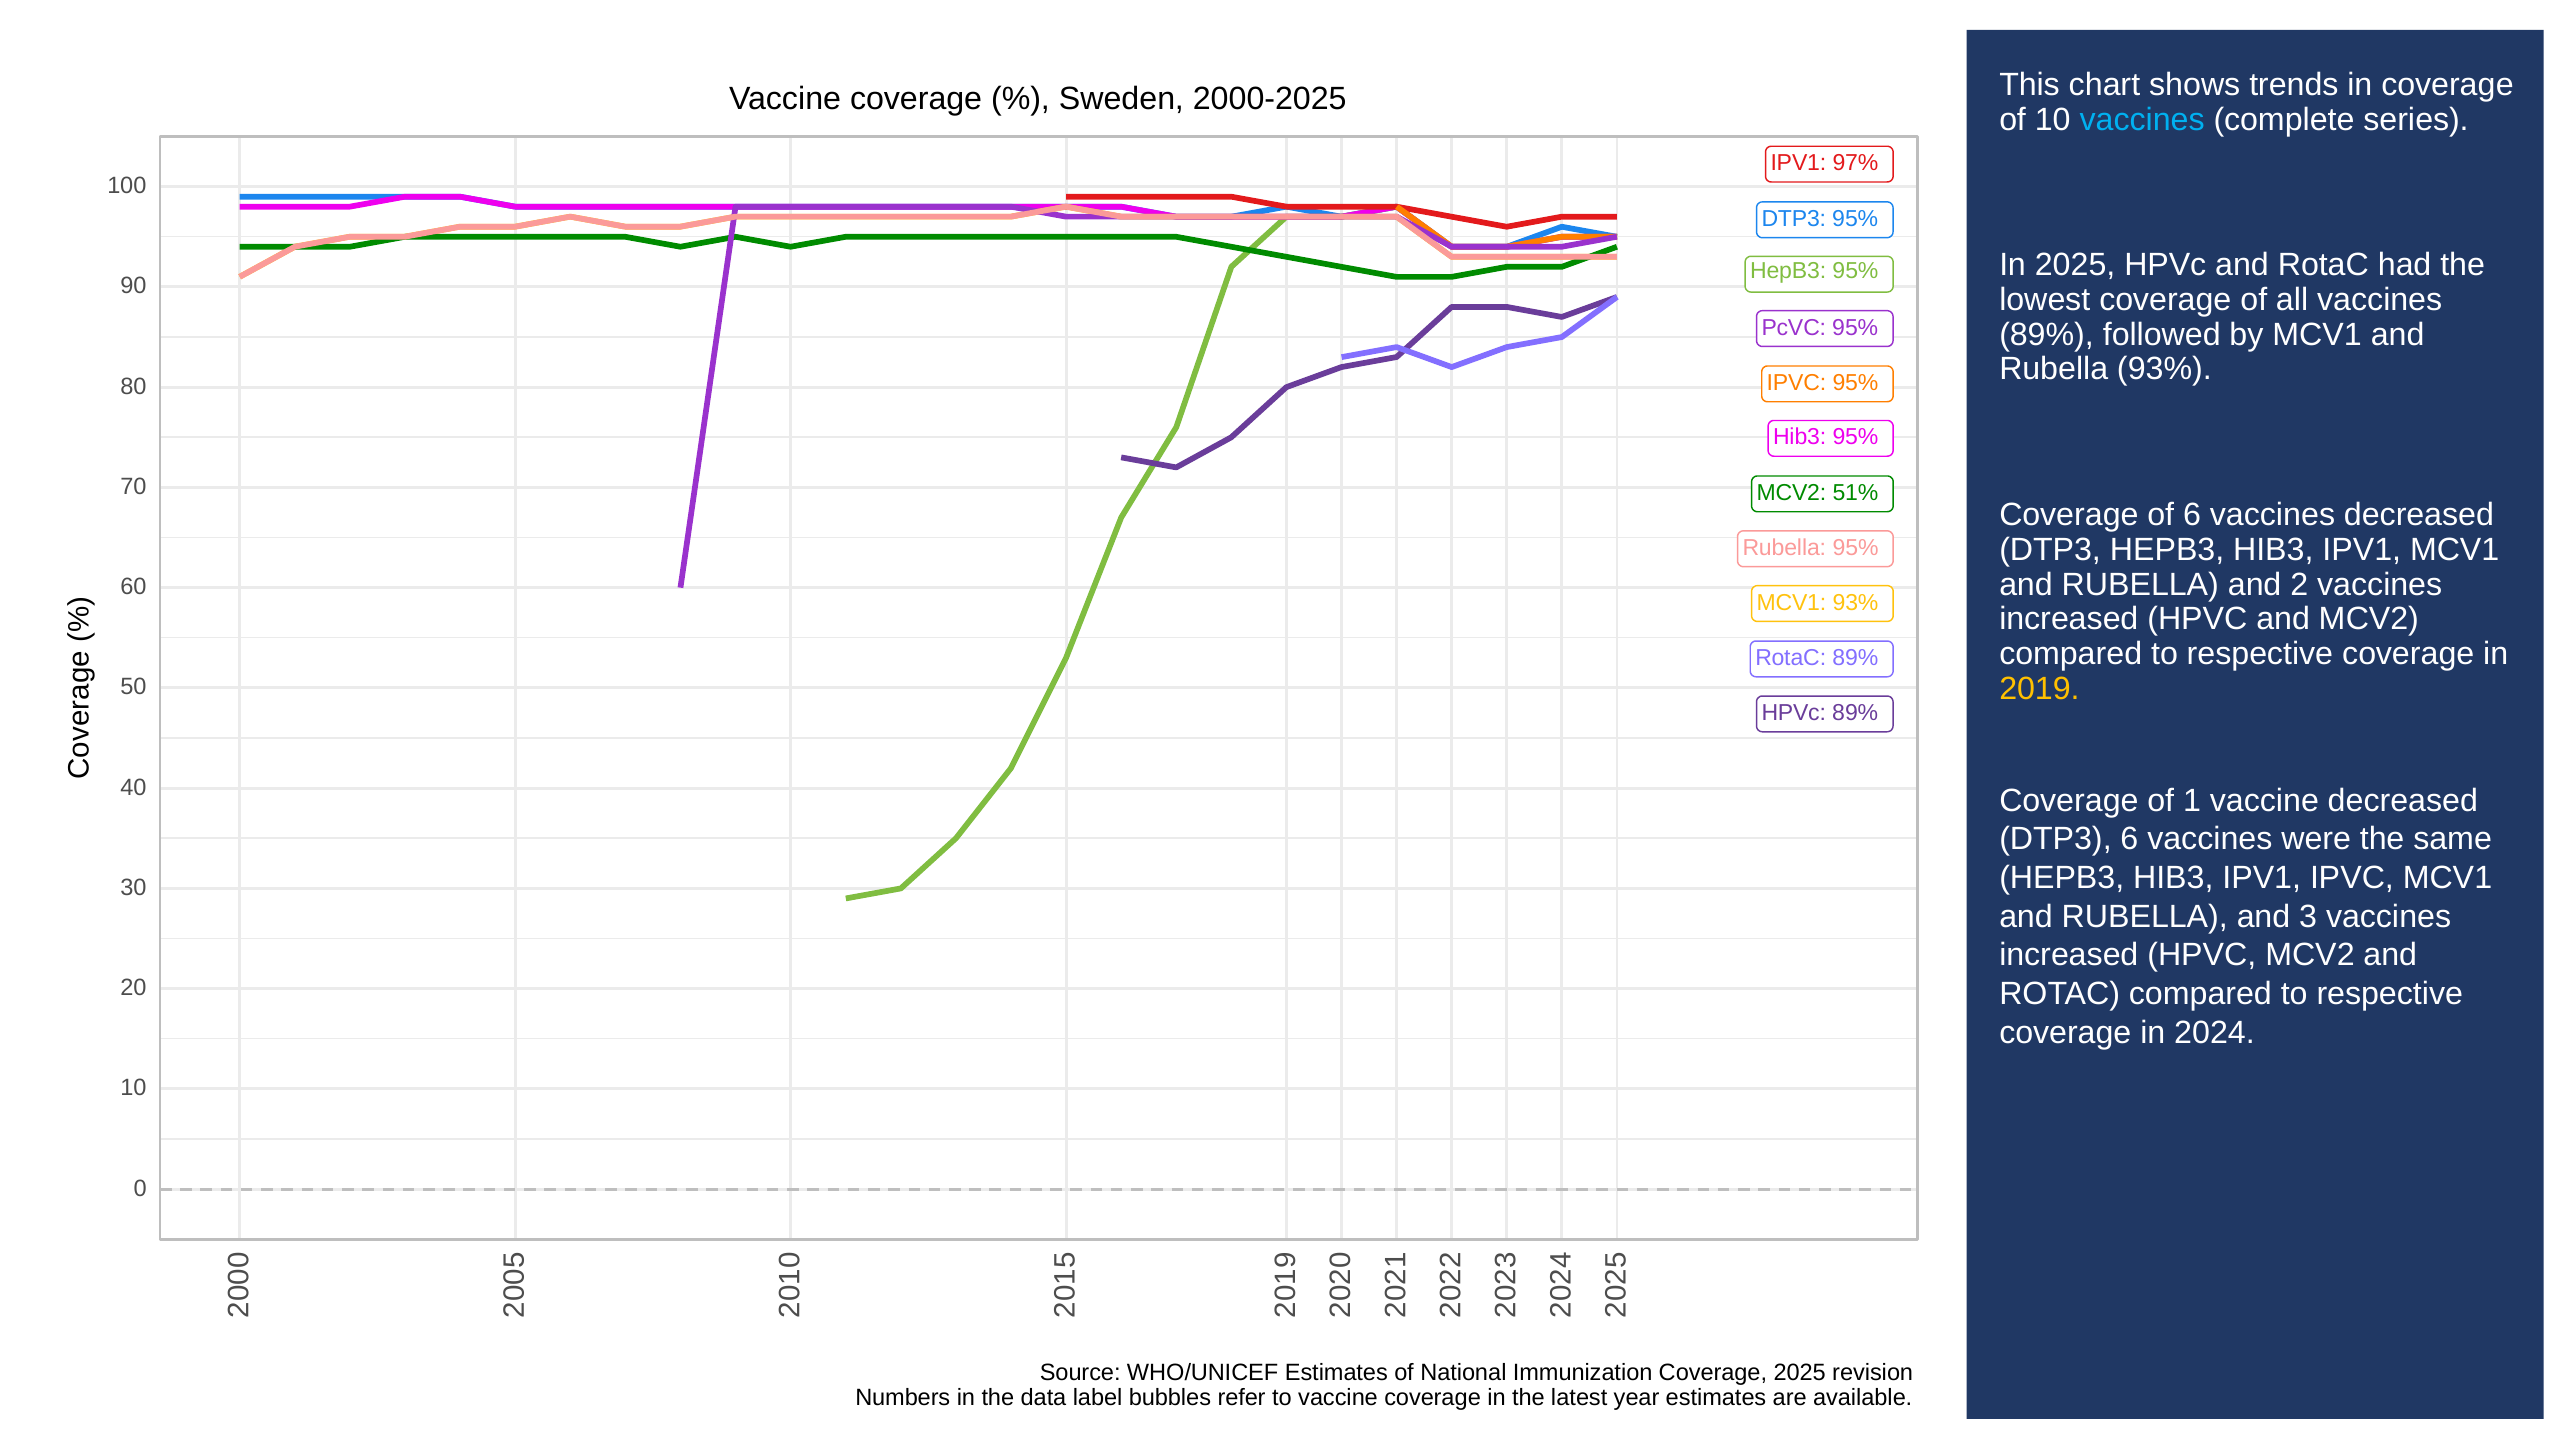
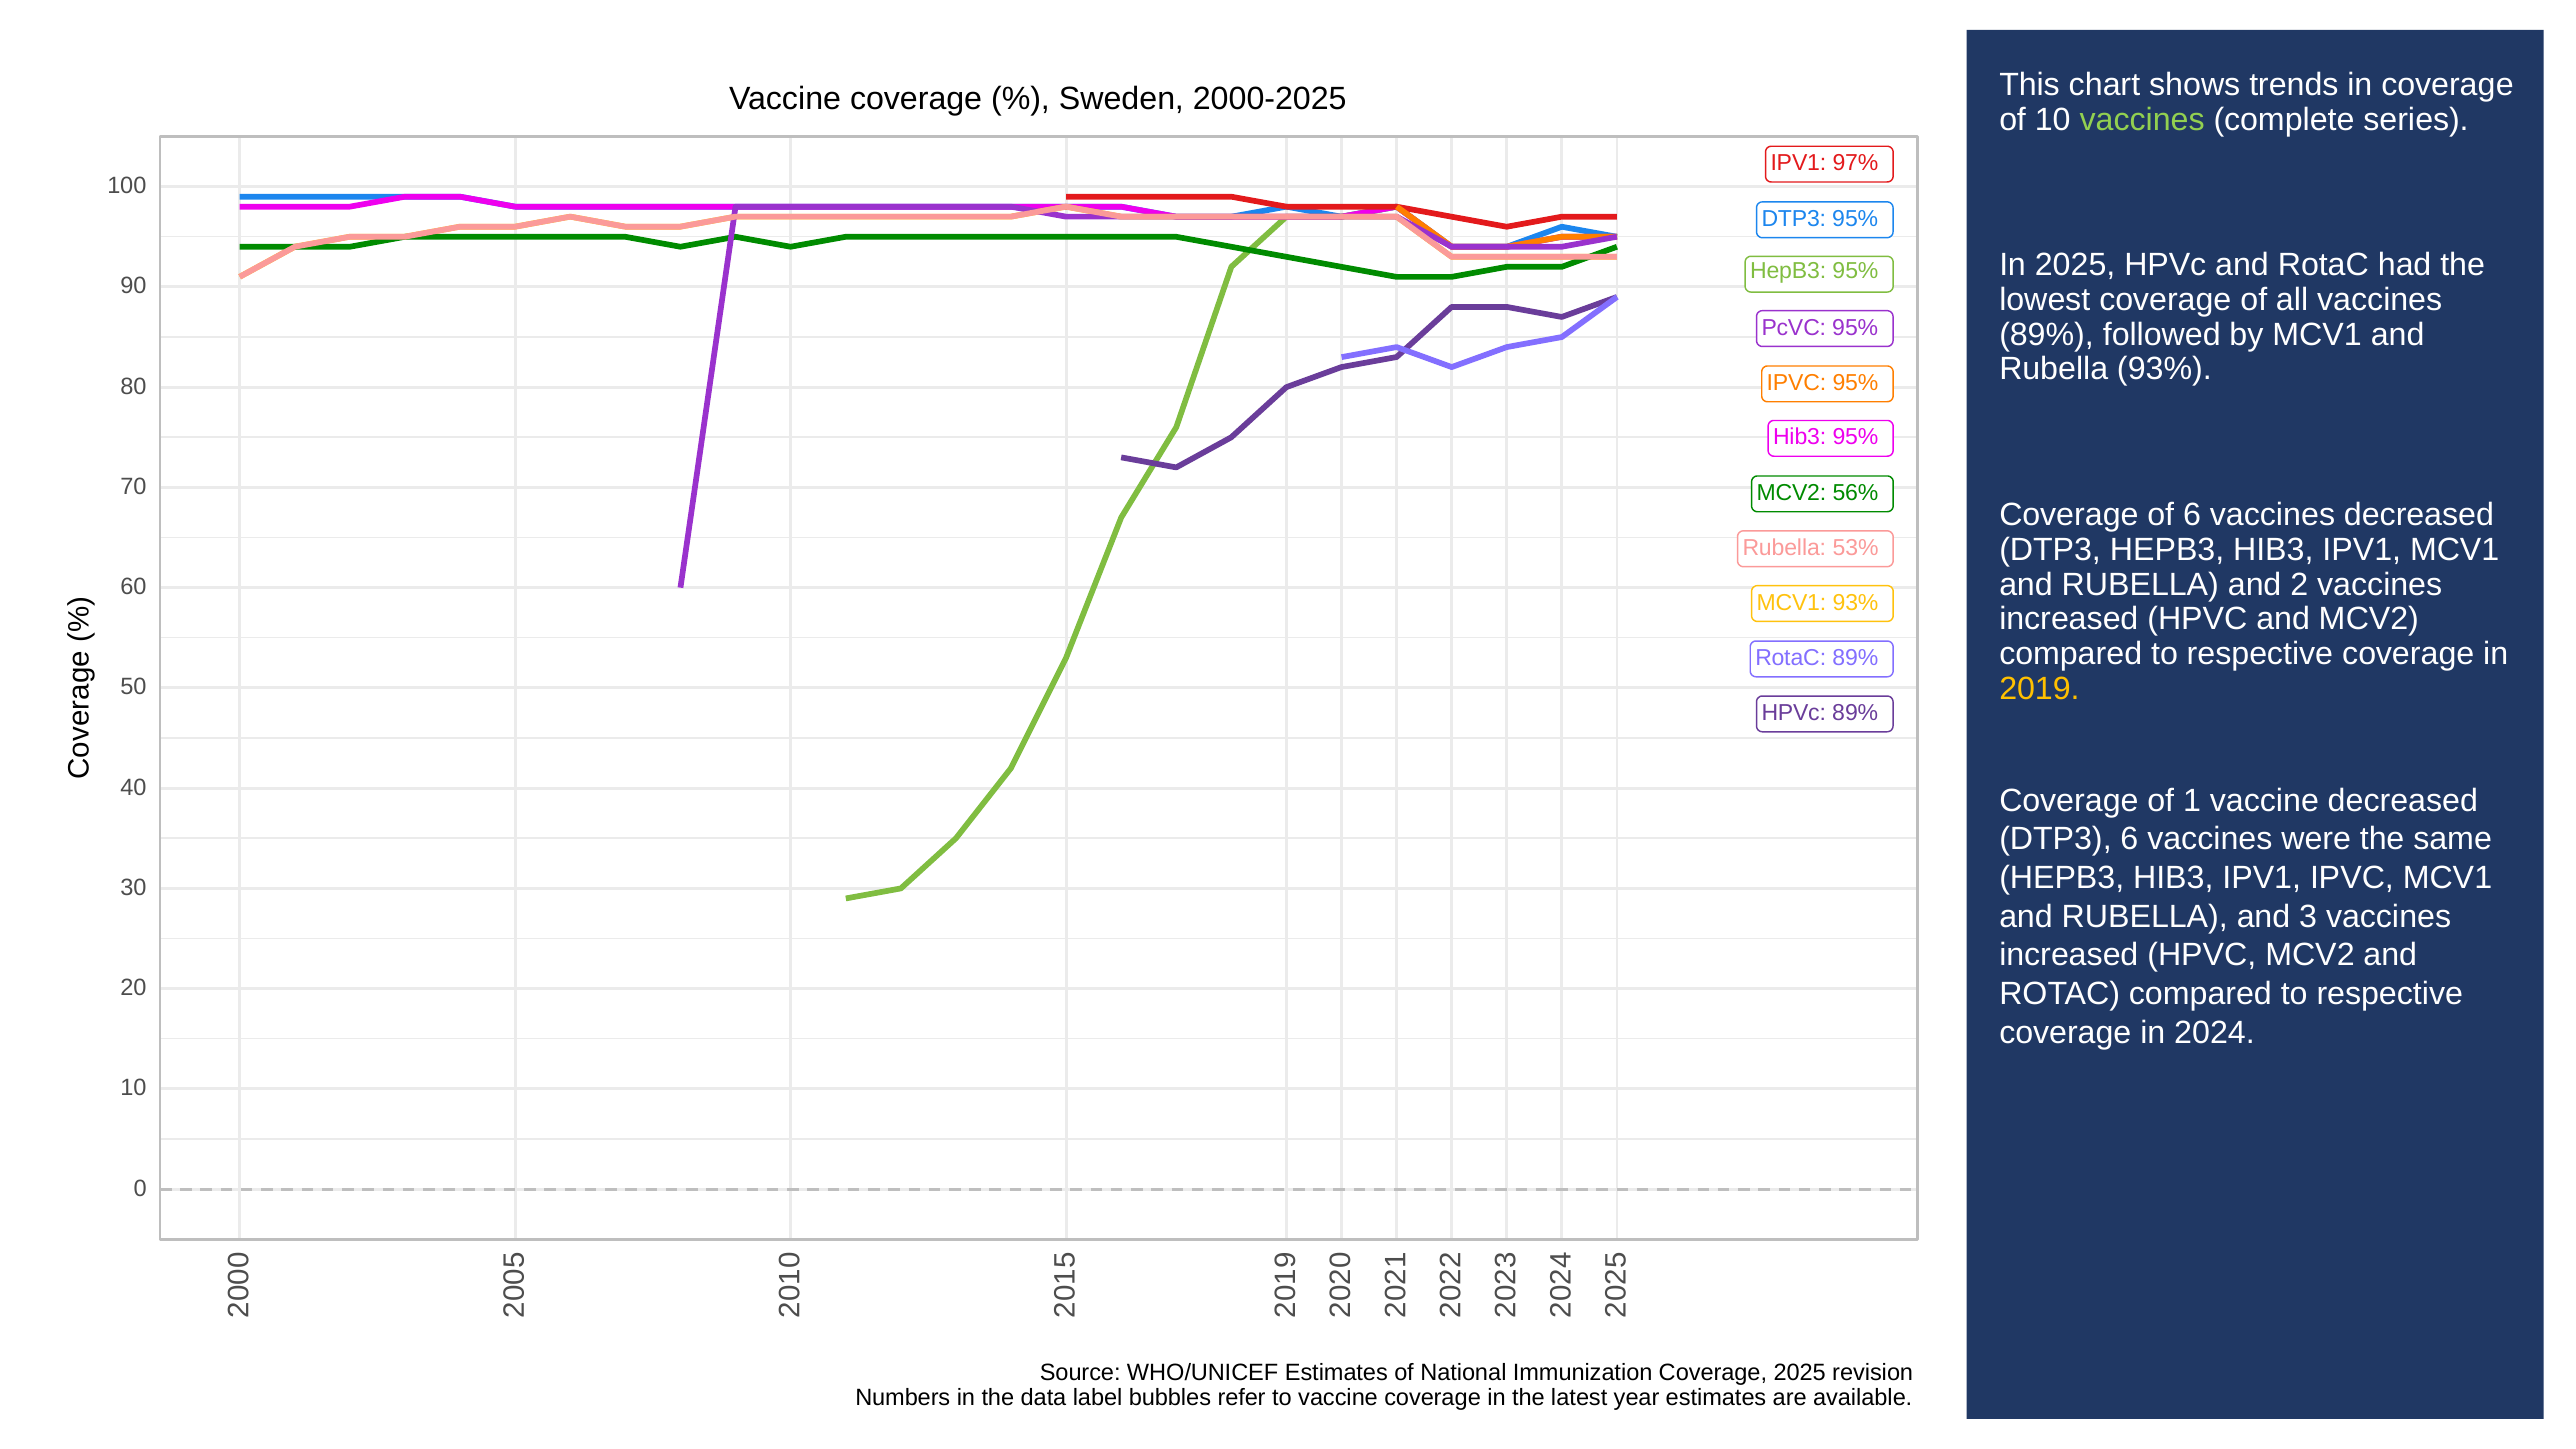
vaccines at (2142, 119) colour: light blue -> light green
51%: 51% -> 56%
Rubella 95%: 95% -> 53%
